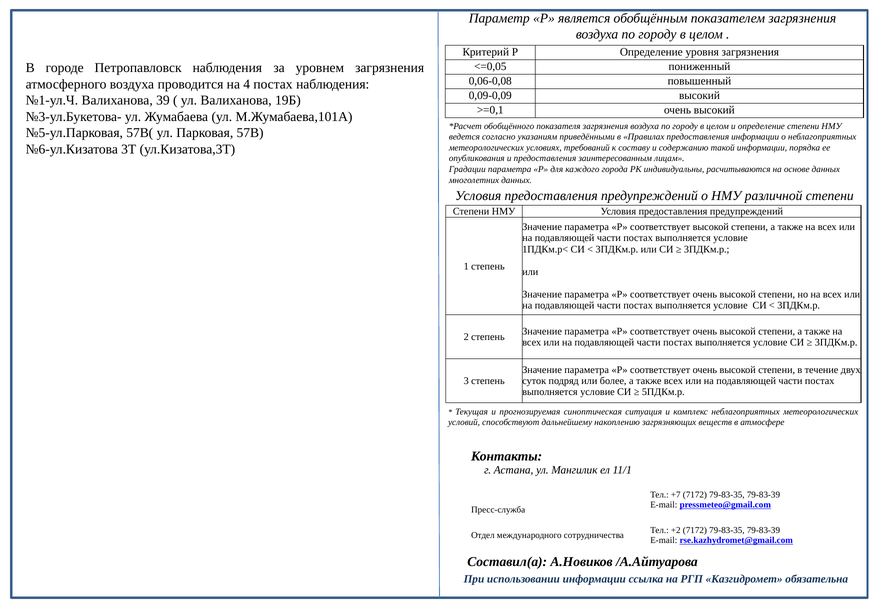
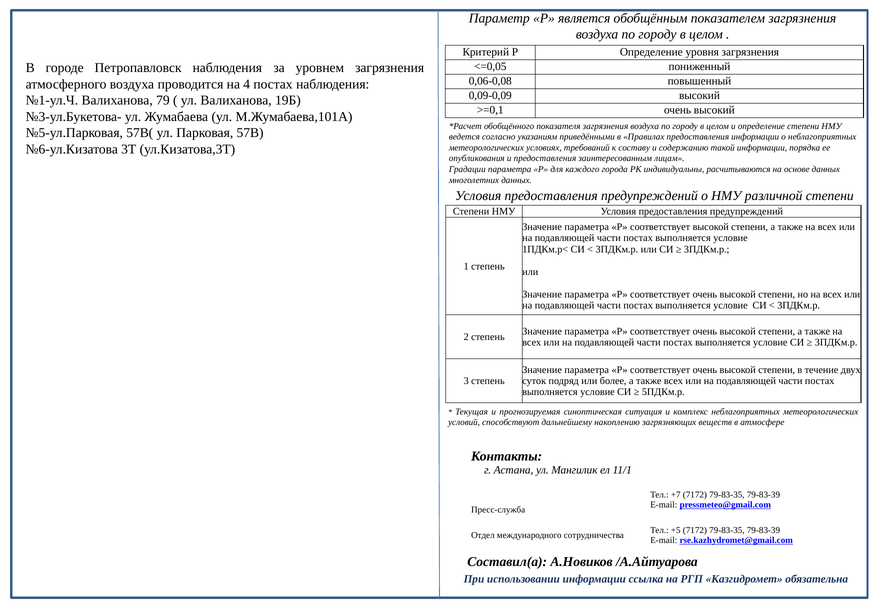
39: 39 -> 79
+2: +2 -> +5
